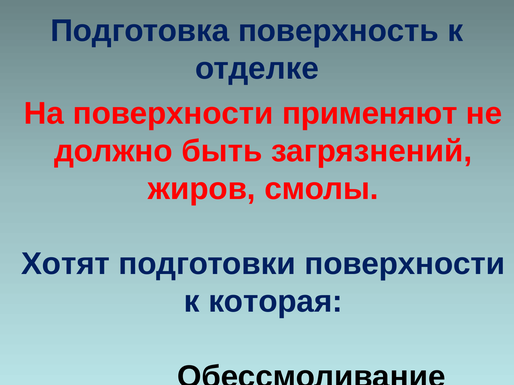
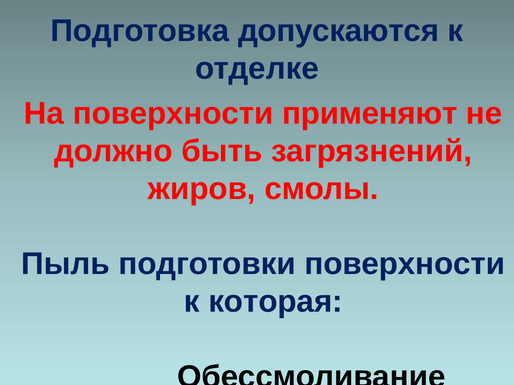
поверхность: поверхность -> допускаются
Хотят: Хотят -> Пыль
